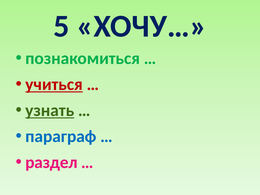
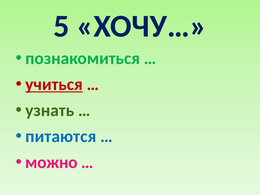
узнать underline: present -> none
параграф: параграф -> питаются
раздел: раздел -> можно
